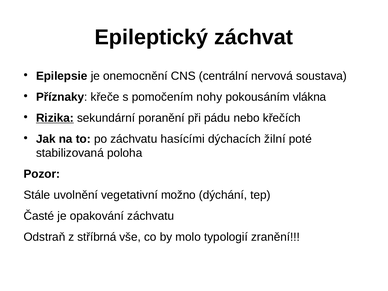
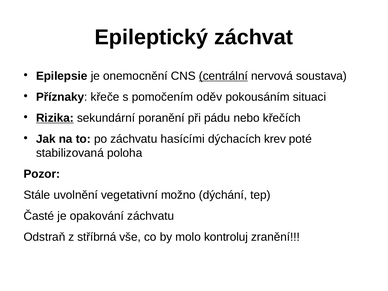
centrální underline: none -> present
nohy: nohy -> oděv
vlákna: vlákna -> situaci
žilní: žilní -> krev
typologií: typologií -> kontroluj
